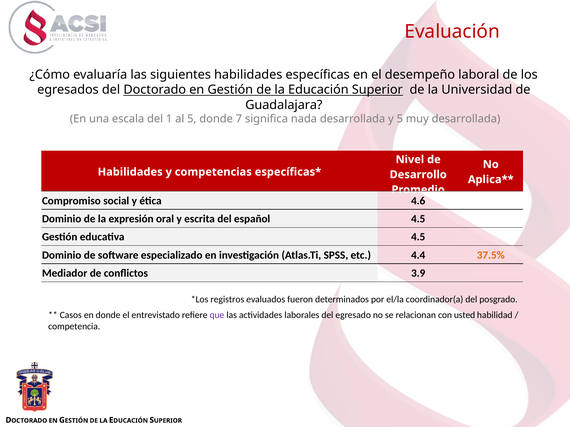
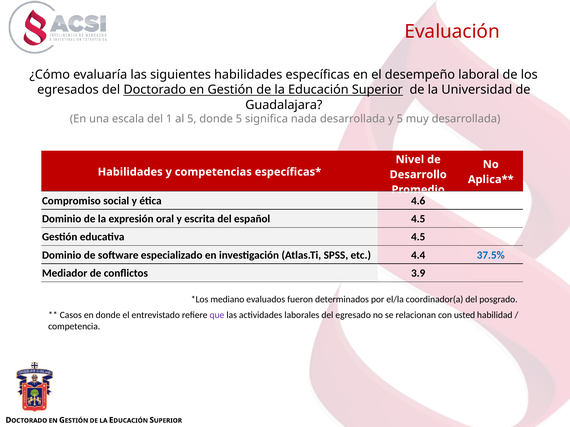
donde 7: 7 -> 5
37.5% colour: orange -> blue
registros: registros -> mediano
